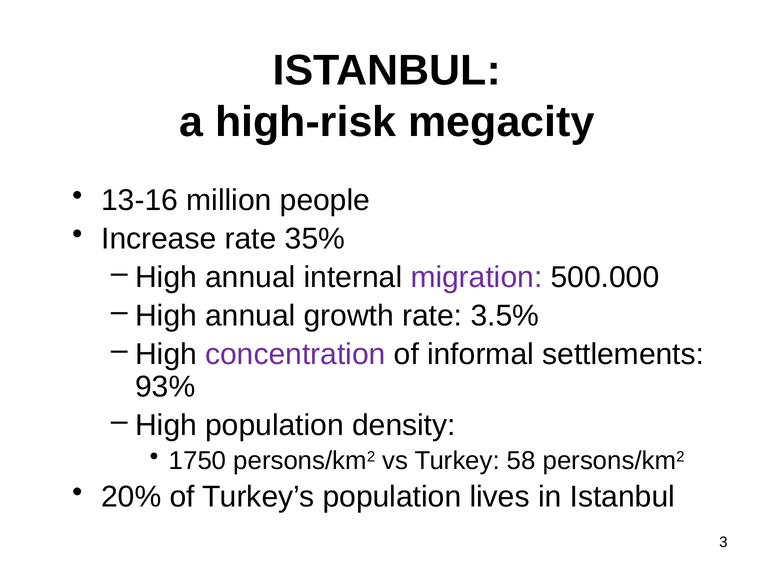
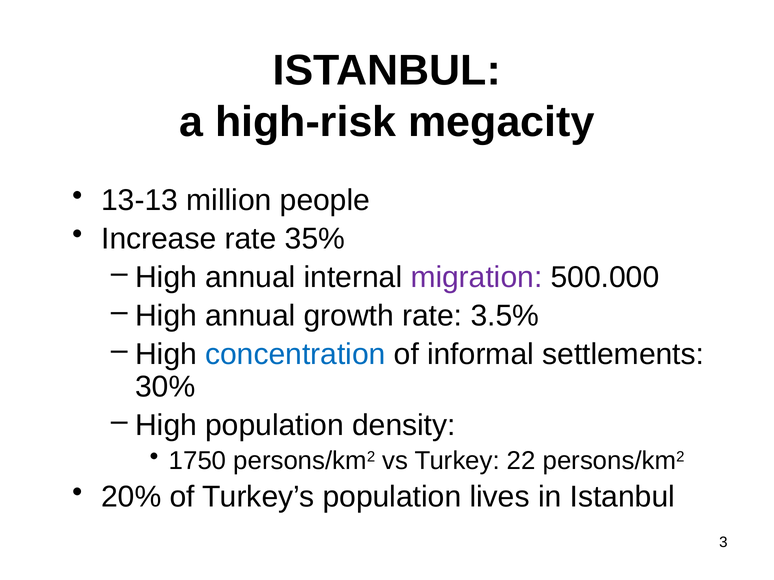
13-16: 13-16 -> 13-13
concentration colour: purple -> blue
93%: 93% -> 30%
58: 58 -> 22
